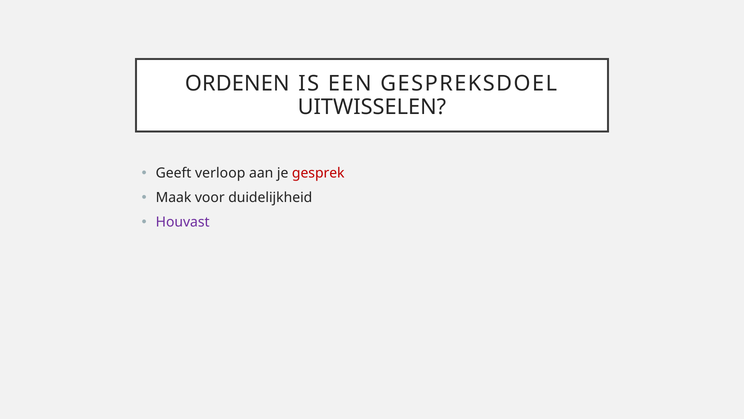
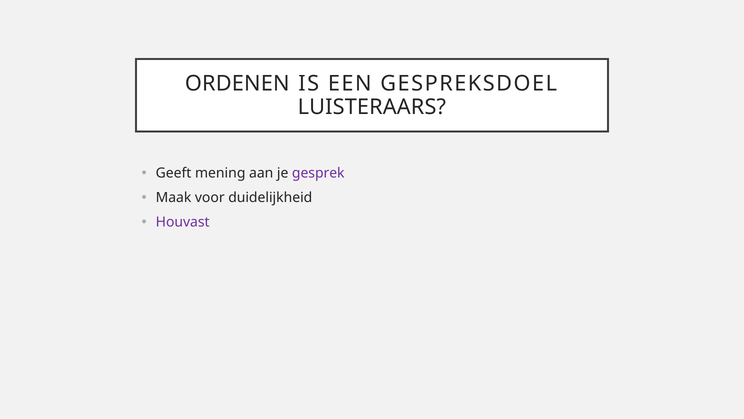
UITWISSELEN: UITWISSELEN -> LUISTERAARS
verloop: verloop -> mening
gesprek colour: red -> purple
